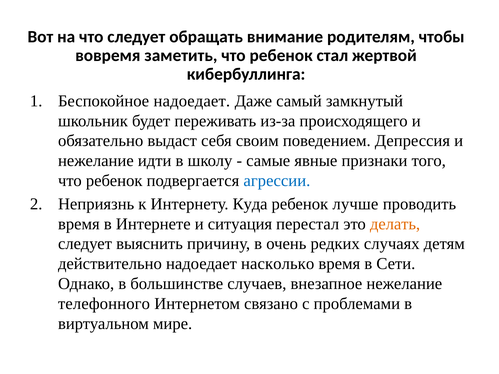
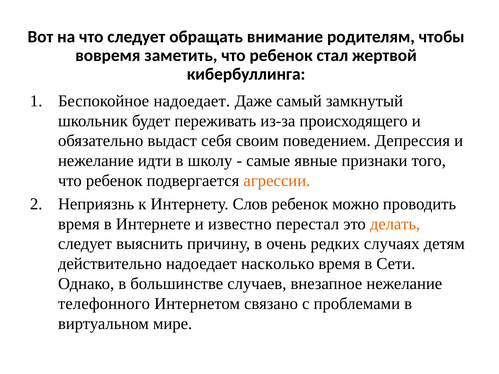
агрессии colour: blue -> orange
Куда: Куда -> Слов
лучше: лучше -> можно
ситуация: ситуация -> известно
